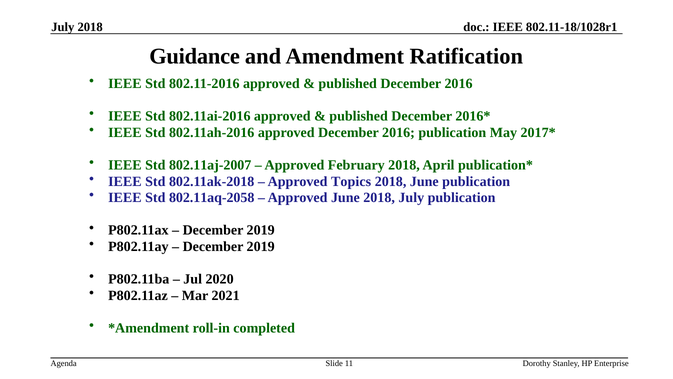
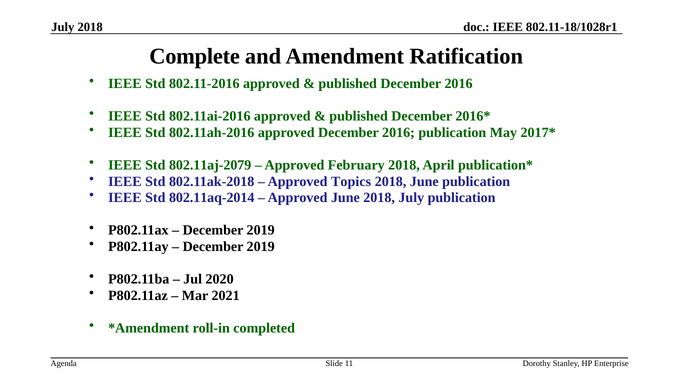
Guidance: Guidance -> Complete
802.11aj-2007: 802.11aj-2007 -> 802.11aj-2079
802.11aq-2058: 802.11aq-2058 -> 802.11aq-2014
